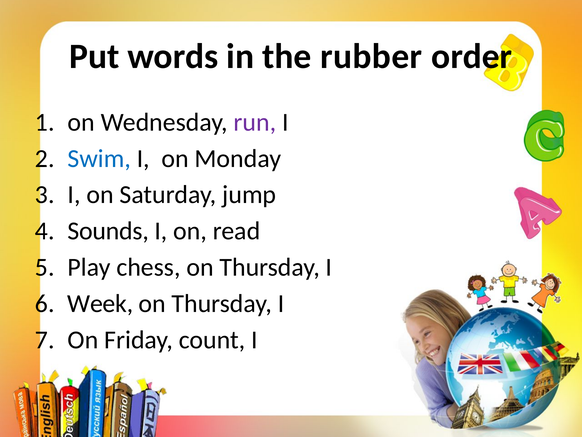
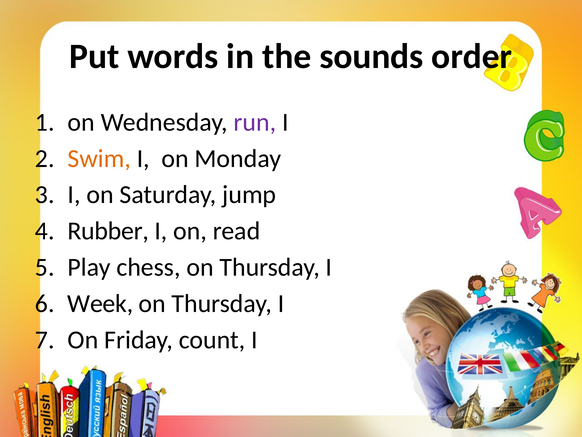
rubber: rubber -> sounds
Swim colour: blue -> orange
Sounds: Sounds -> Rubber
